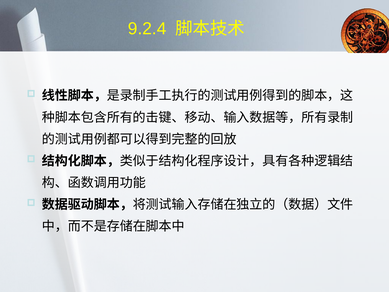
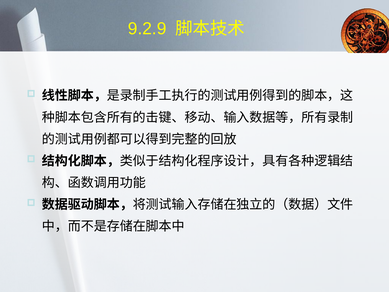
9.2.4: 9.2.4 -> 9.2.9
